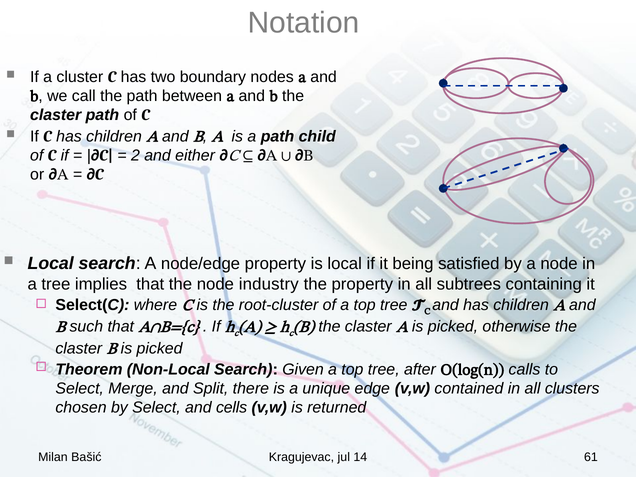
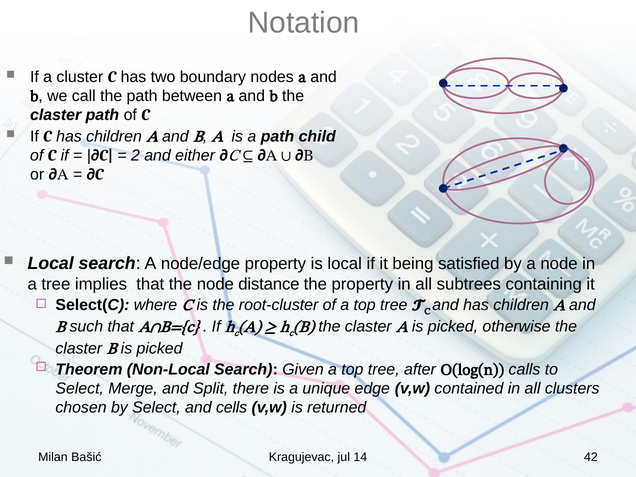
industry: industry -> distance
61: 61 -> 42
